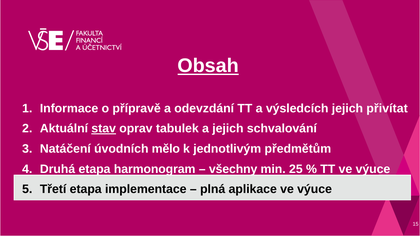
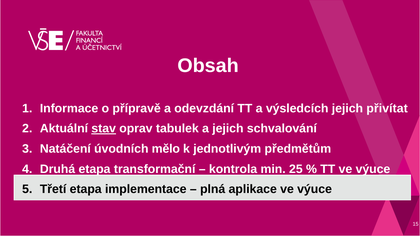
Obsah underline: present -> none
harmonogram: harmonogram -> transformační
všechny: všechny -> kontrola
